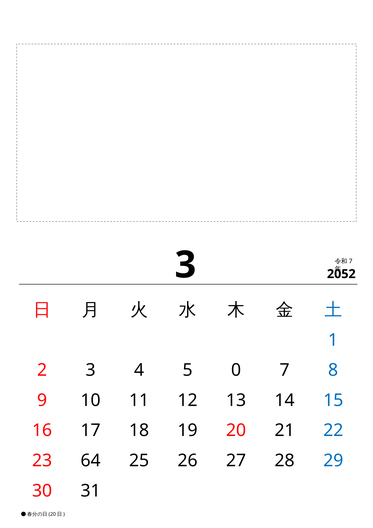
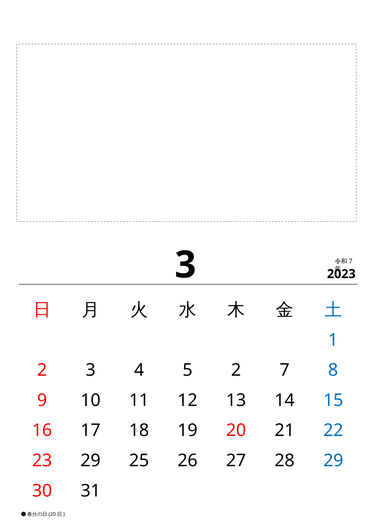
2052: 2052 -> 2023
5 0: 0 -> 2
23 64: 64 -> 29
